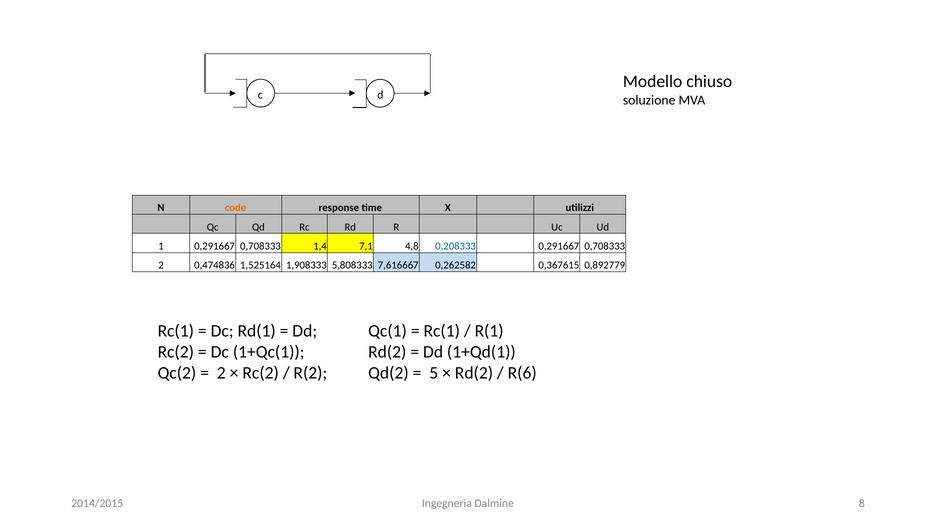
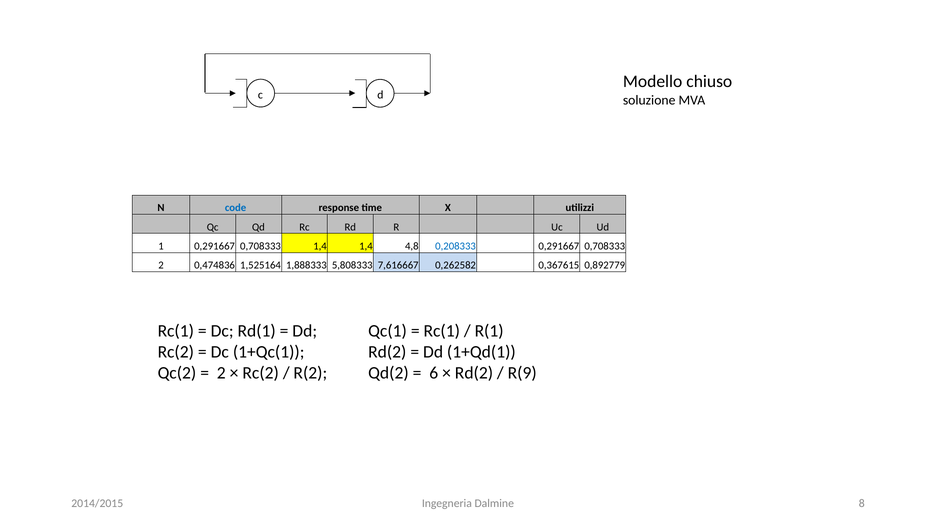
code colour: orange -> blue
1,4 7,1: 7,1 -> 1,4
1,908333: 1,908333 -> 1,888333
5: 5 -> 6
R(6: R(6 -> R(9
